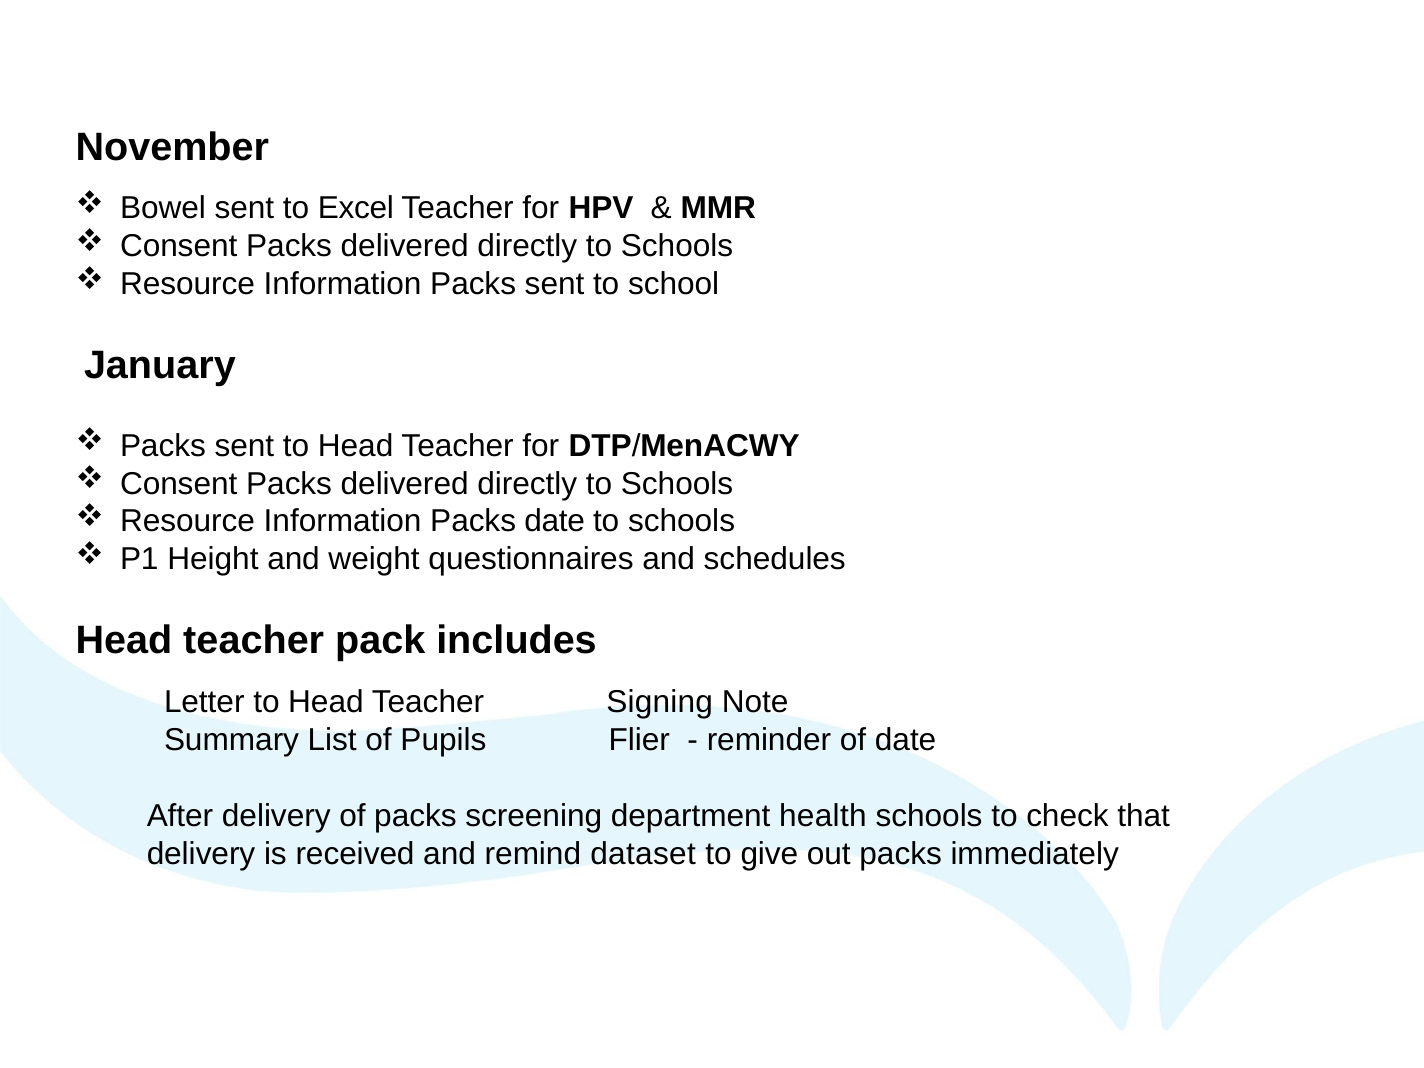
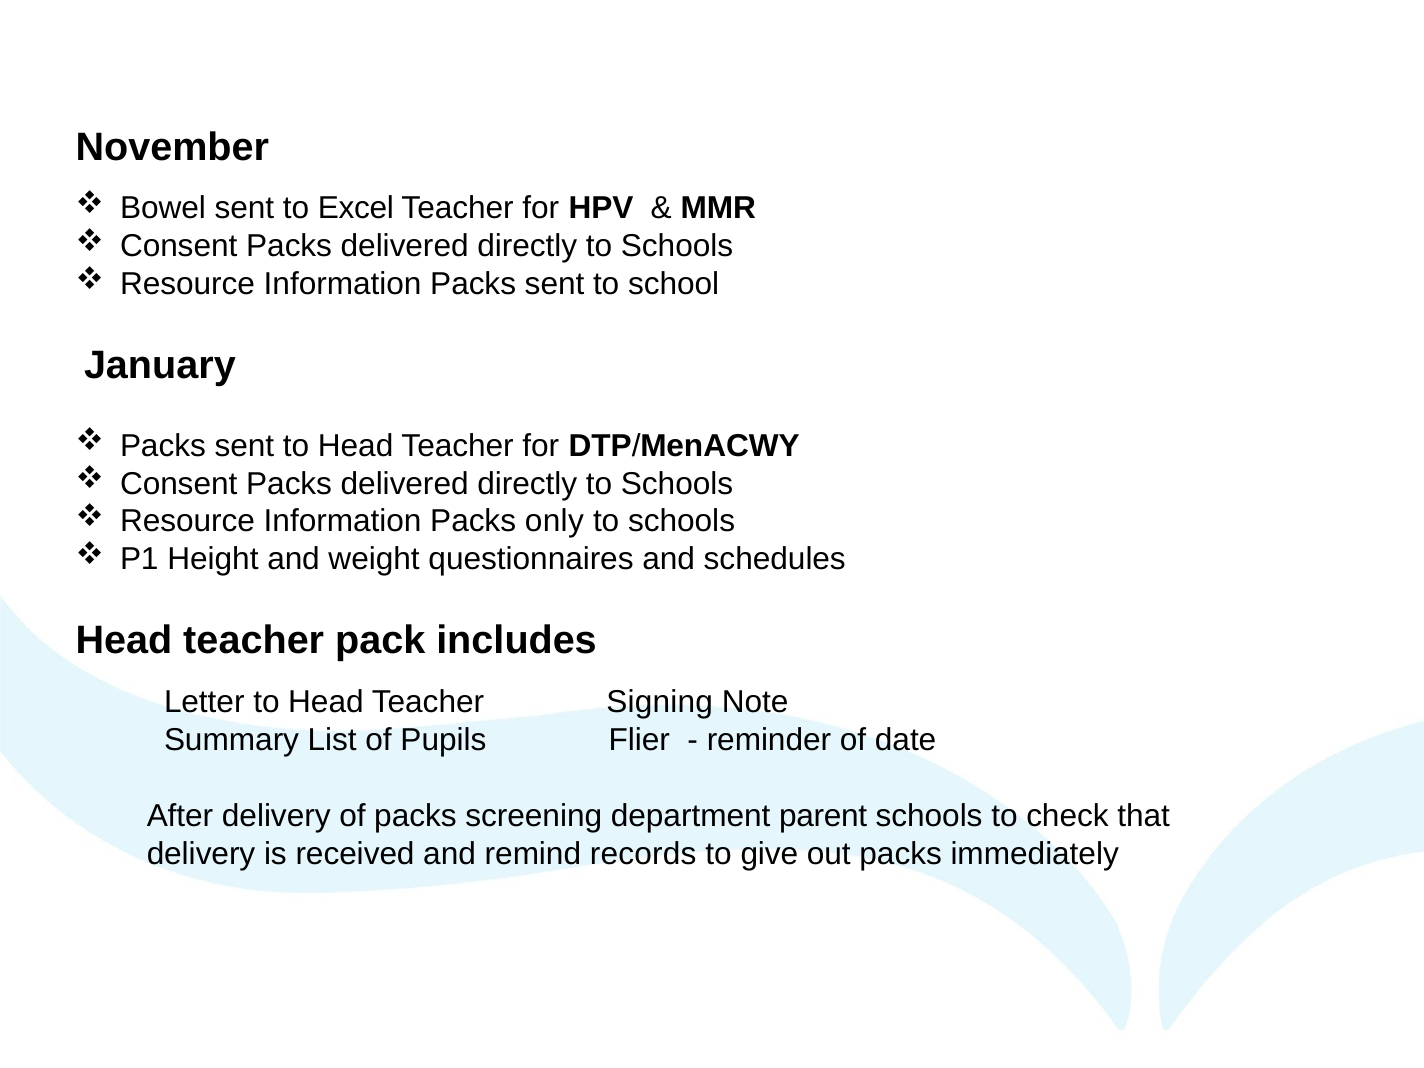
Packs date: date -> only
health: health -> parent
dataset: dataset -> records
